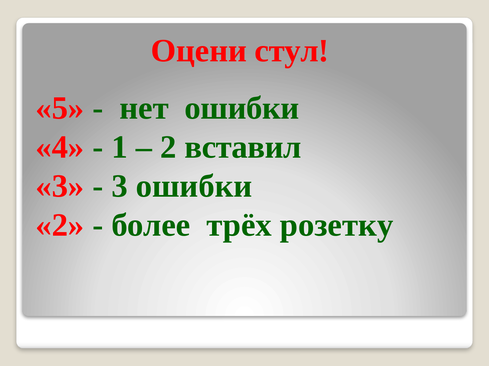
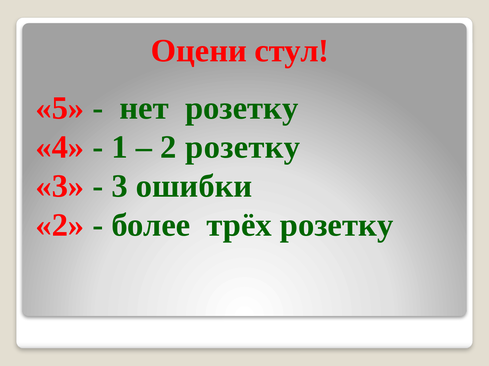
нет ошибки: ошибки -> розетку
2 вставил: вставил -> розетку
